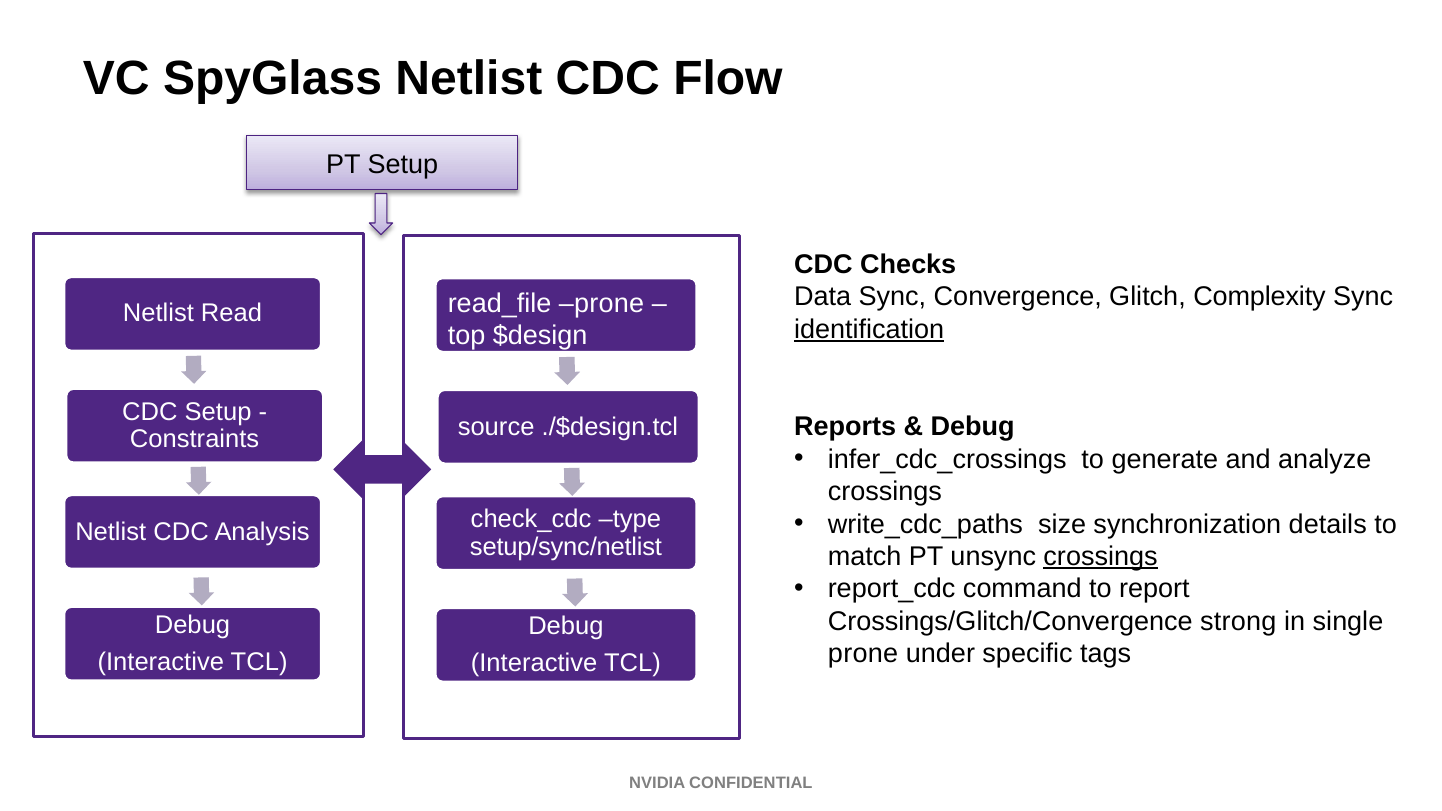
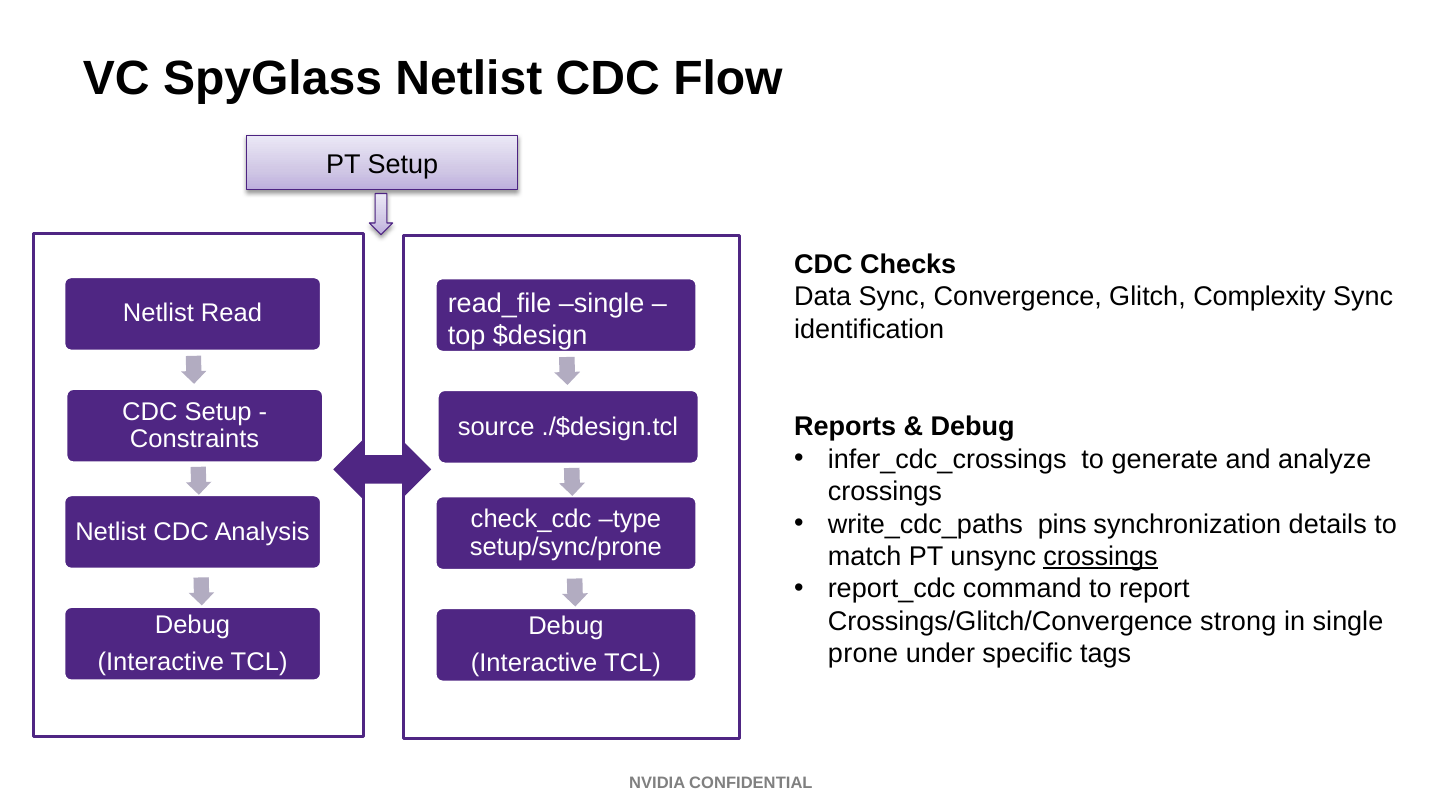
read_file prone: prone -> single
identification underline: present -> none
size: size -> pins
setup/sync/netlist: setup/sync/netlist -> setup/sync/prone
